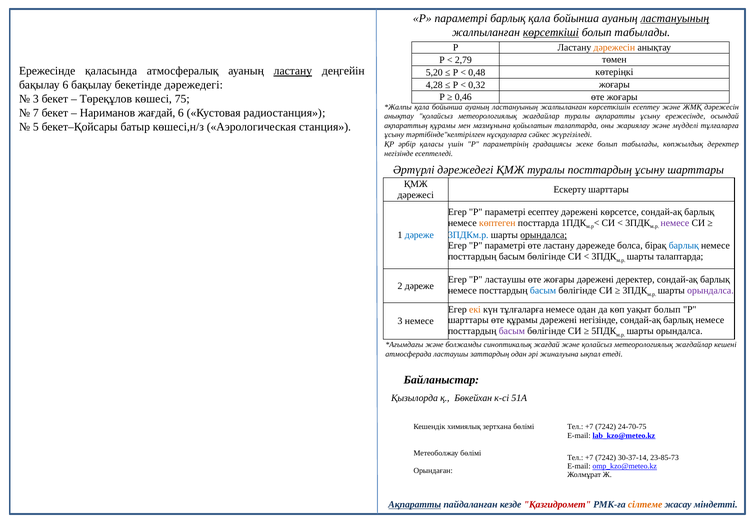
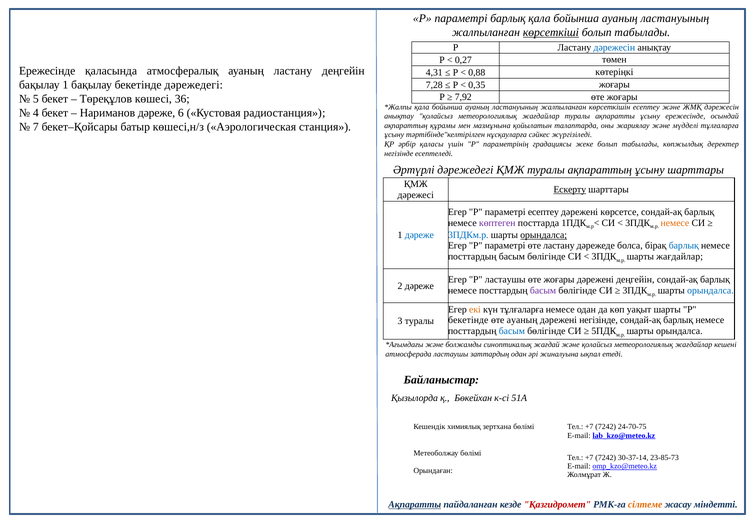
ластануының at (675, 18) underline: present -> none
дәрежесін at (614, 47) colour: orange -> blue
2,79: 2,79 -> 0,27
ластану at (293, 71) underline: present -> none
5,20: 5,20 -> 4,31
0,48: 0,48 -> 0,88
бақылау 6: 6 -> 1
4,28: 4,28 -> 7,28
0,32: 0,32 -> 0,35
0,46: 0,46 -> 7,92
3 at (36, 99): 3 -> 5
75: 75 -> 36
7: 7 -> 4
Нариманов жағдай: жағдай -> дәреже
5: 5 -> 7
туралы посттардың: посттардың -> ақпараттың
Ескерту underline: none -> present
көптеген colour: orange -> purple
немесе at (675, 223) colour: purple -> orange
шарты талаптарда: талаптарда -> жағдайлар
дәрежені деректер: деректер -> деңгейін
басым at (543, 290) colour: blue -> purple
орындалса at (710, 290) colour: purple -> blue
уақыт болып: болып -> шарты
шарттары at (468, 320): шарттары -> бекетінде
өте құрамы: құрамы -> ауаның
3 немесе: немесе -> туралы
басым at (512, 331) colour: purple -> blue
